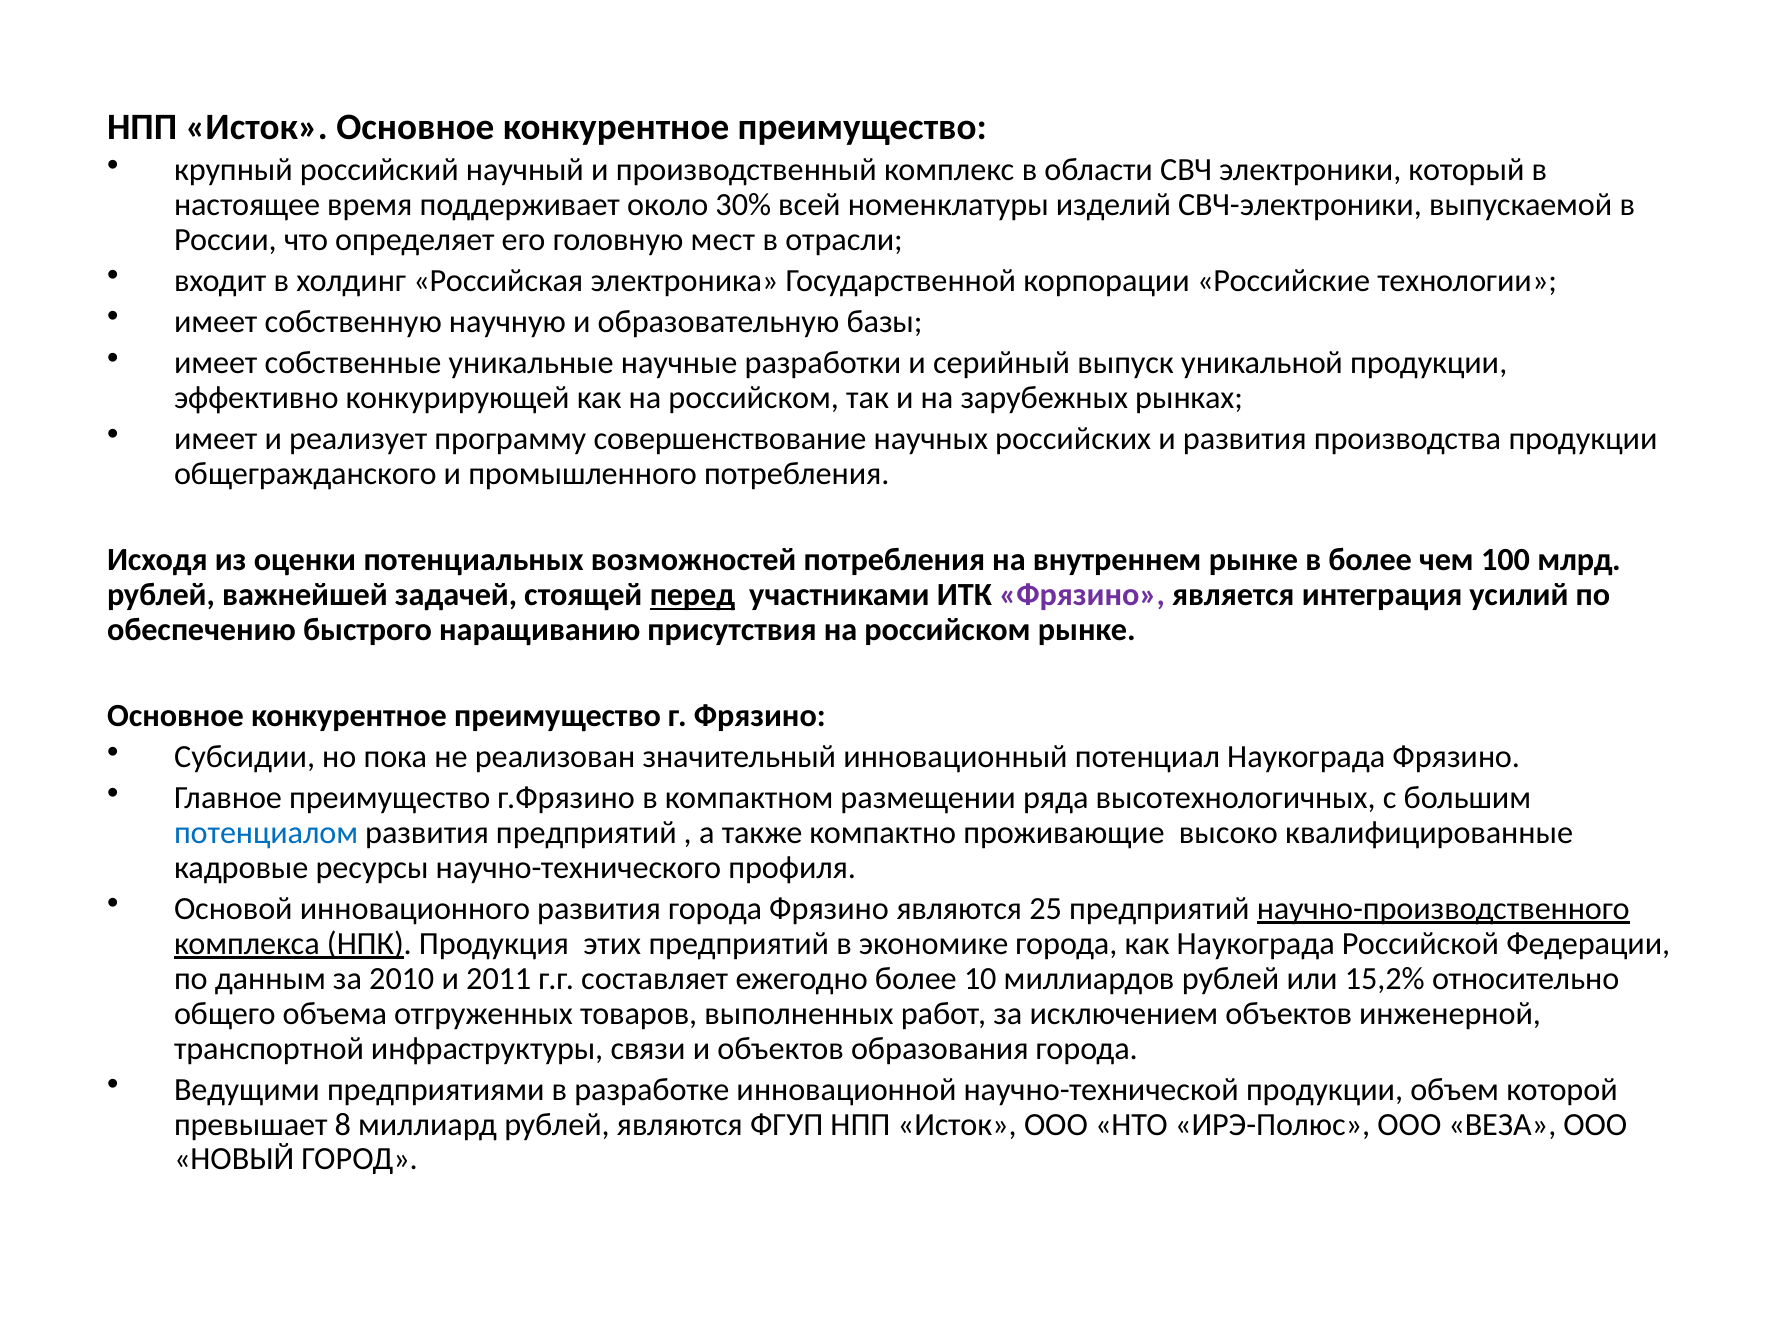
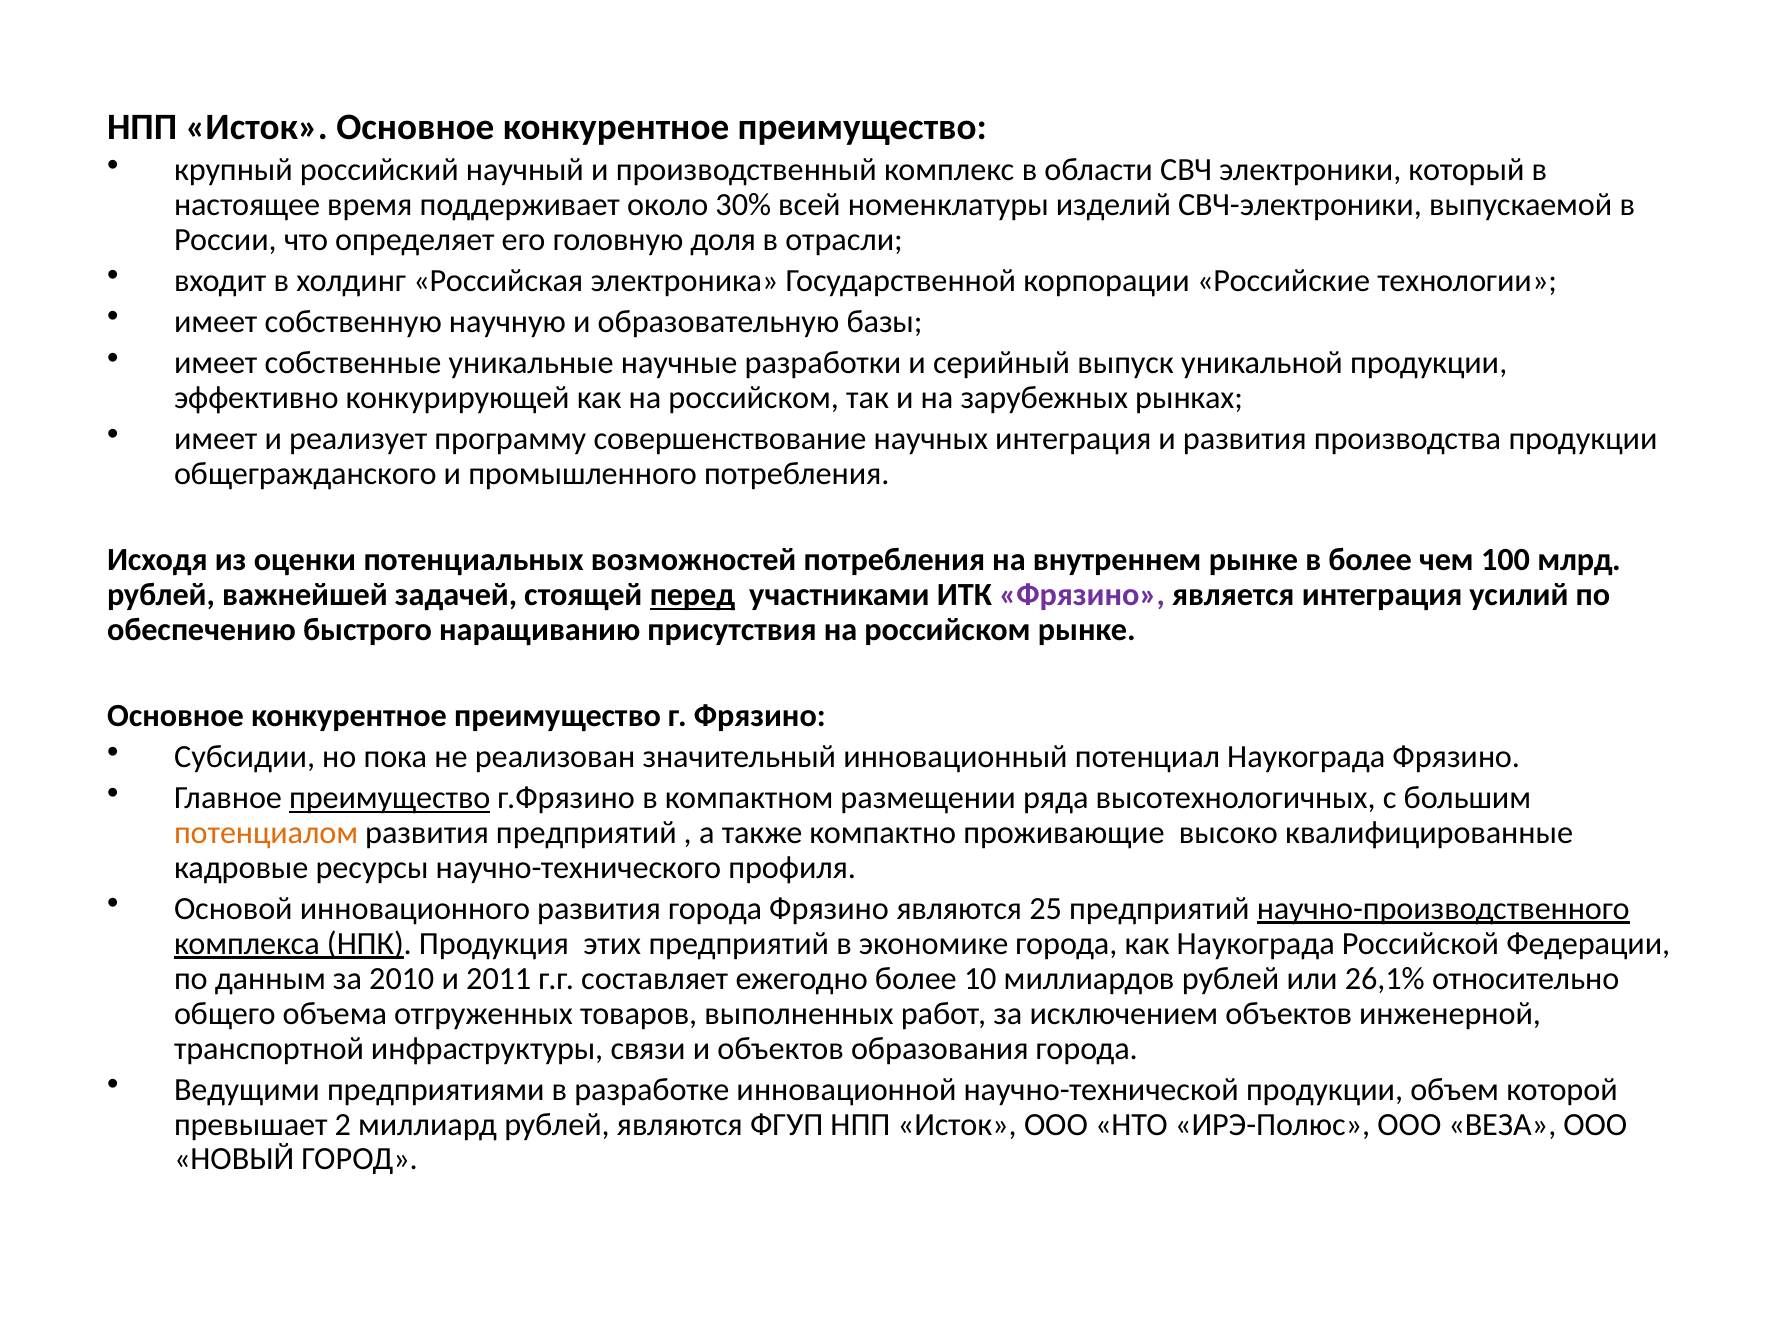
мест: мест -> доля
научных российских: российских -> интеграция
преимущество at (390, 798) underline: none -> present
потенциалом colour: blue -> orange
15,2%: 15,2% -> 26,1%
8: 8 -> 2
